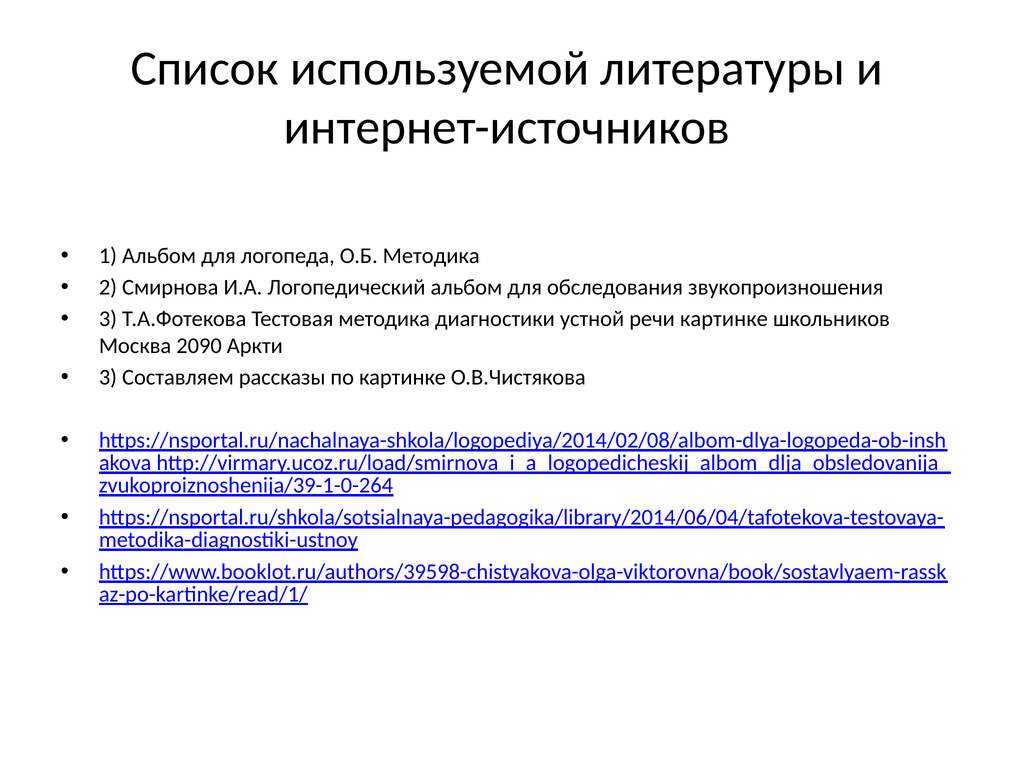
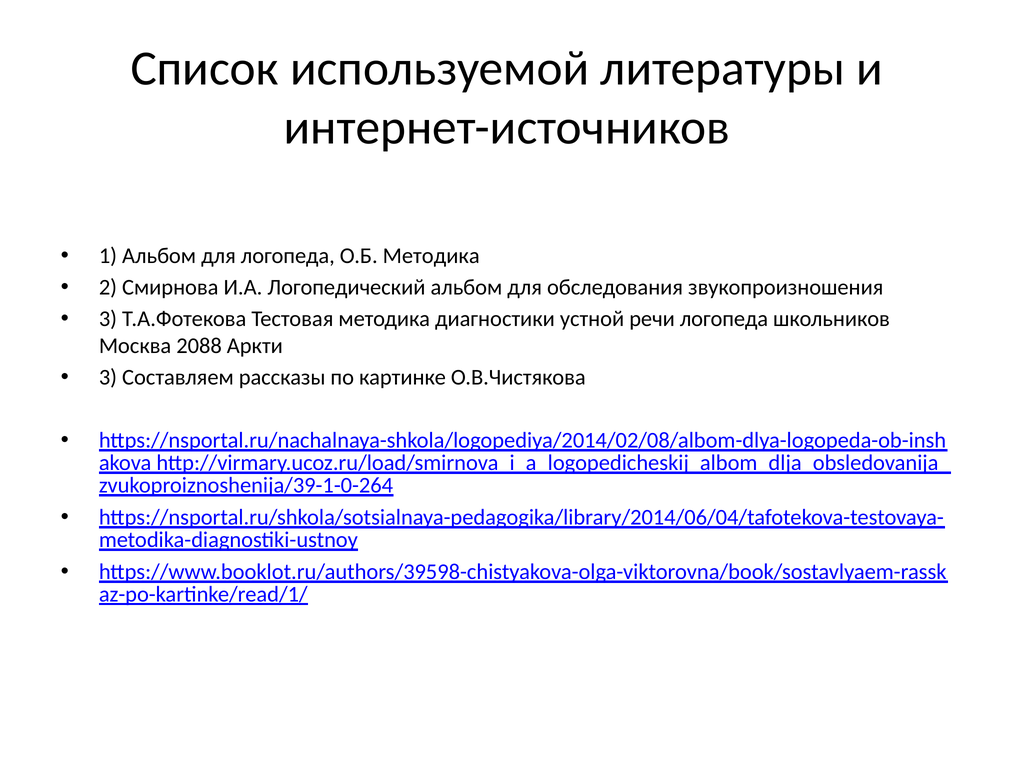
речи картинке: картинке -> логопеда
2090: 2090 -> 2088
